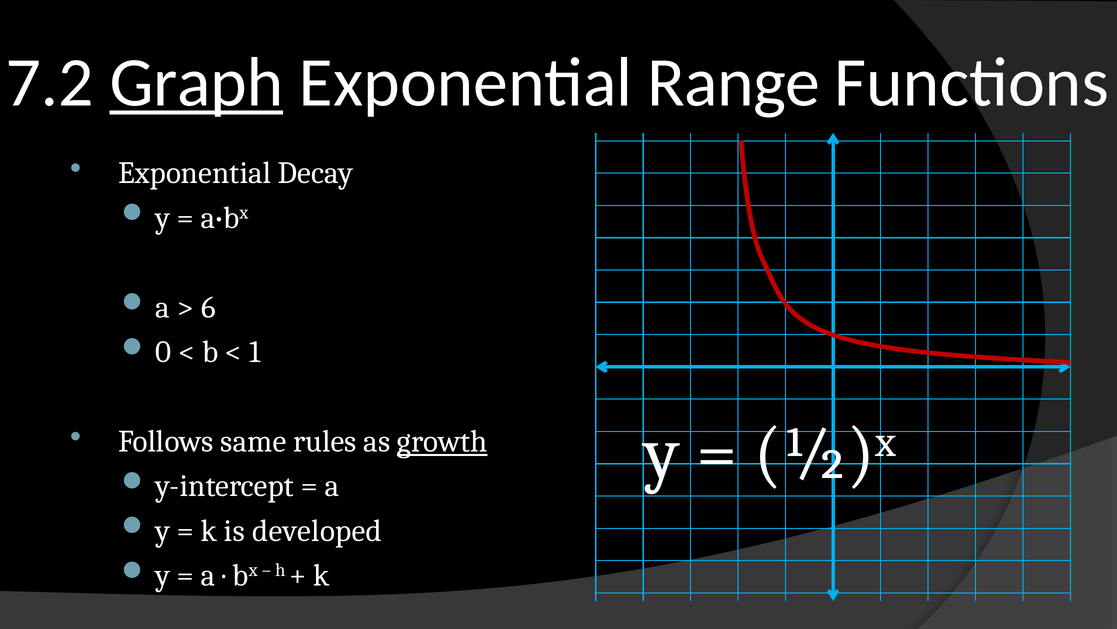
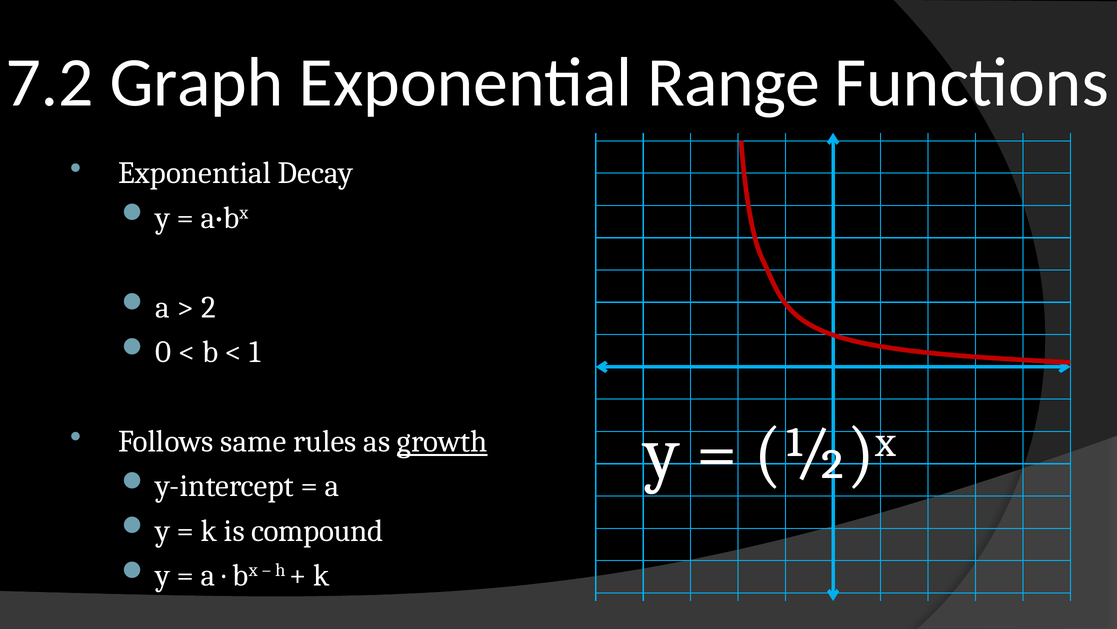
Graph underline: present -> none
6: 6 -> 2
developed: developed -> compound
